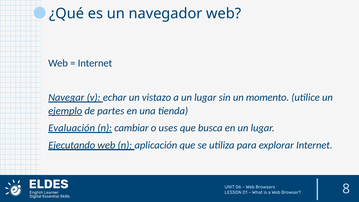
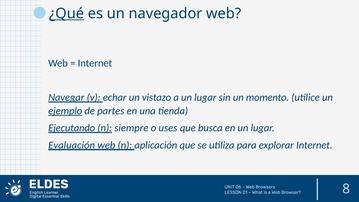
¿Qué underline: none -> present
Evaluación: Evaluación -> Ejecutando
cambiar: cambiar -> siempre
Ejecutando: Ejecutando -> Evaluación
